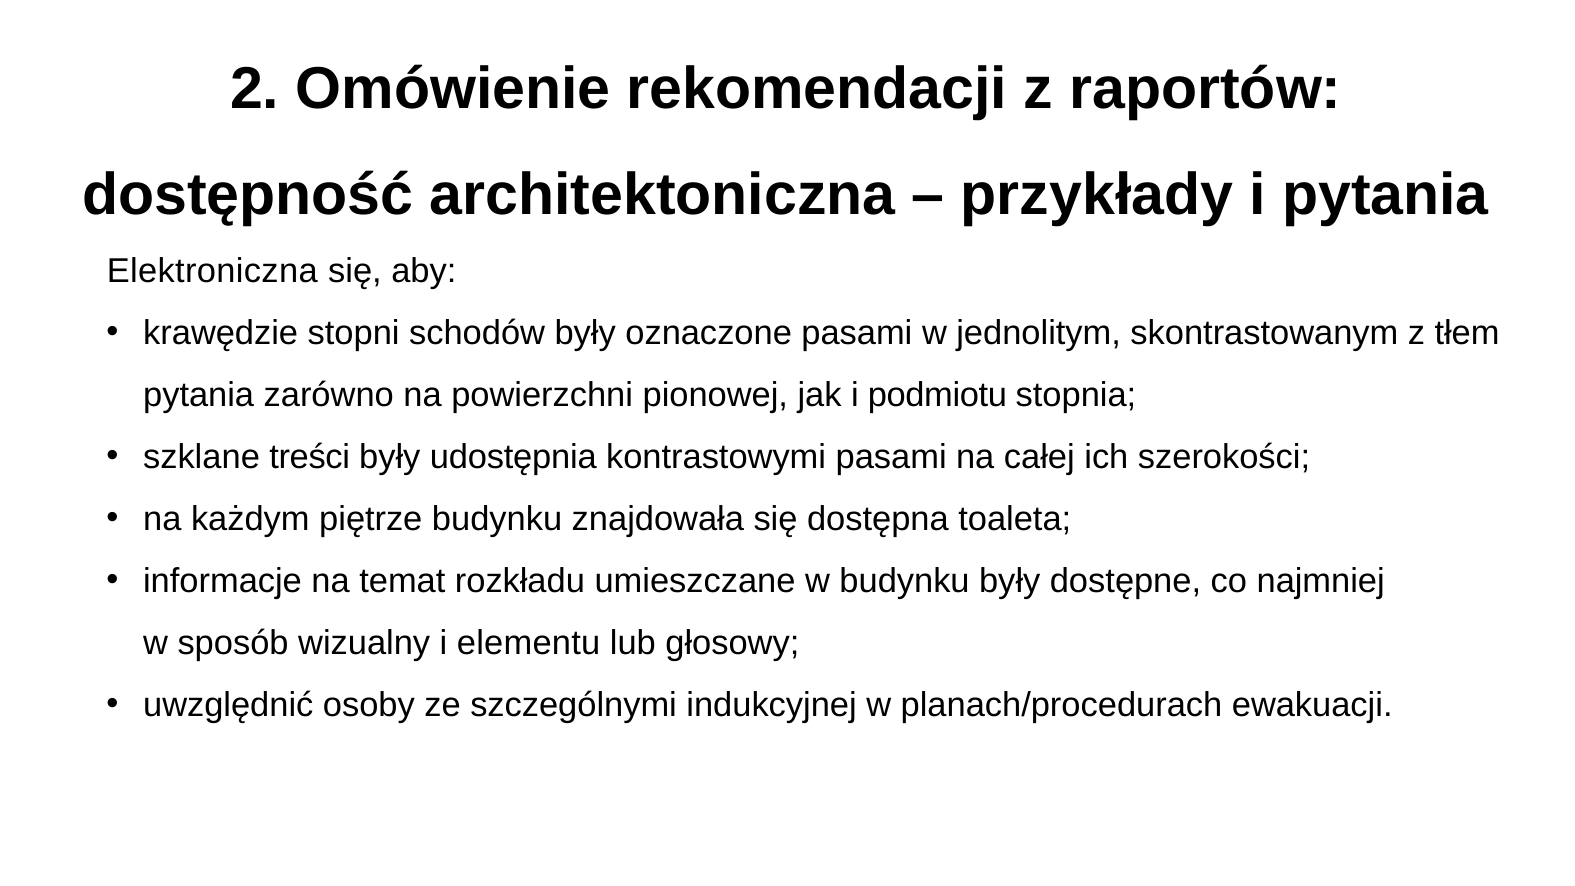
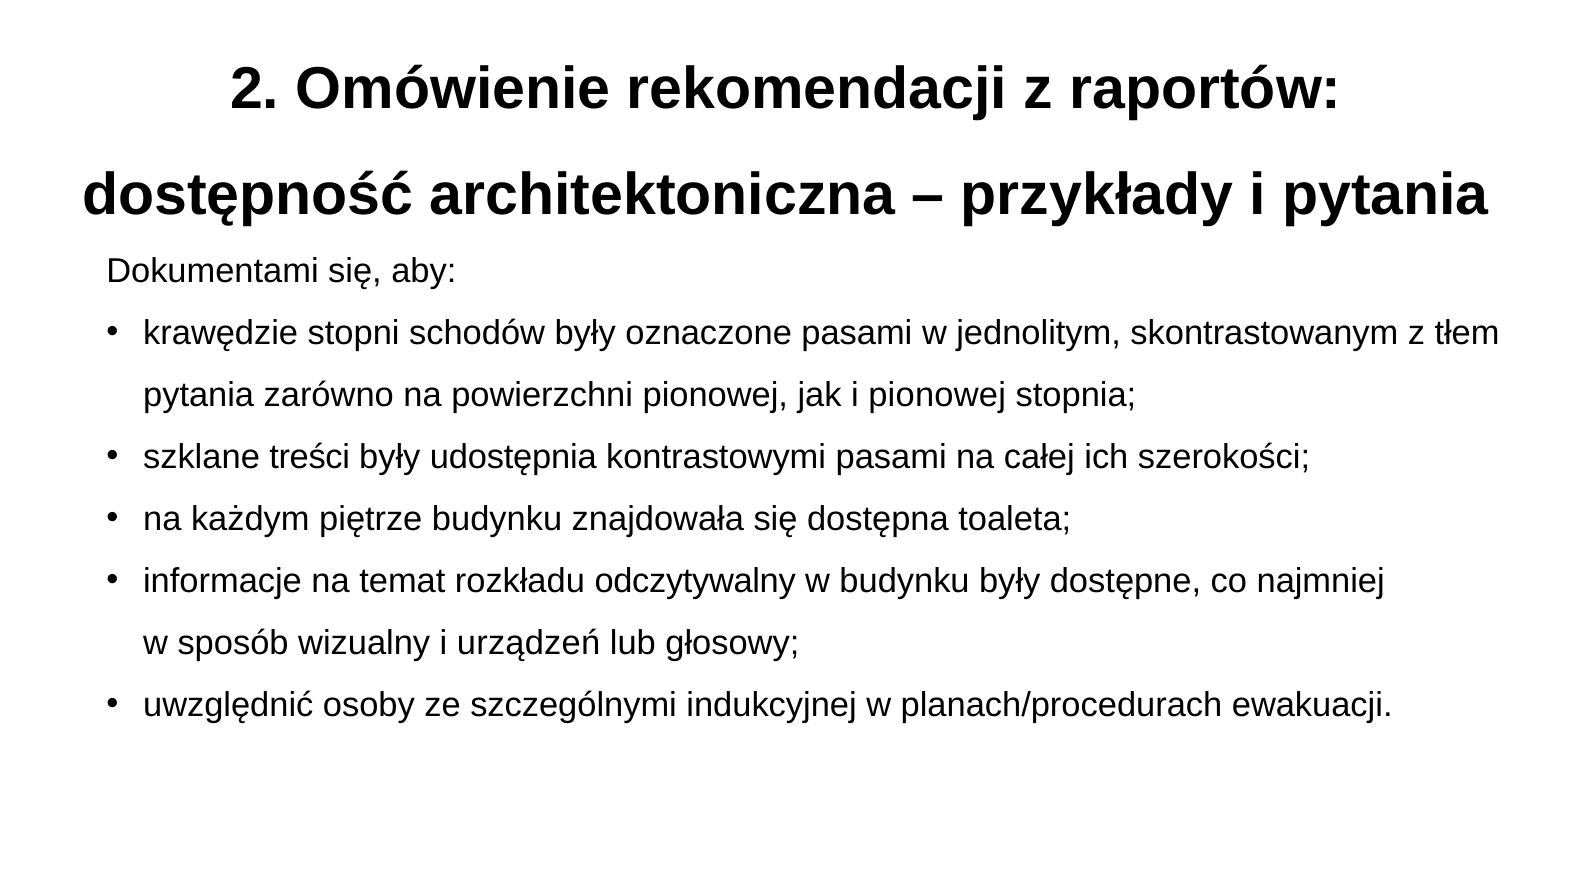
Elektroniczna: Elektroniczna -> Dokumentami
i podmiotu: podmiotu -> pionowej
umieszczane: umieszczane -> odczytywalny
elementu: elementu -> urządzeń
